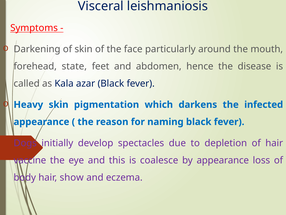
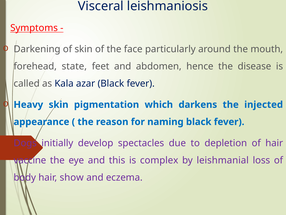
infected: infected -> injected
coalesce: coalesce -> complex
by appearance: appearance -> leishmanial
